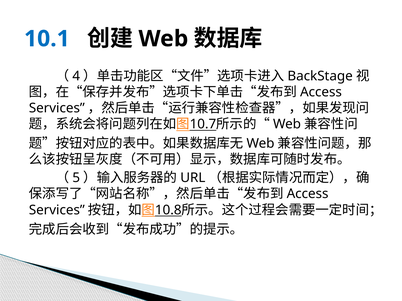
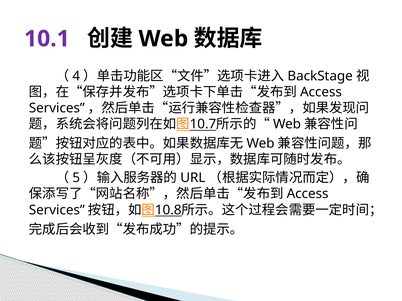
10.1 colour: blue -> purple
